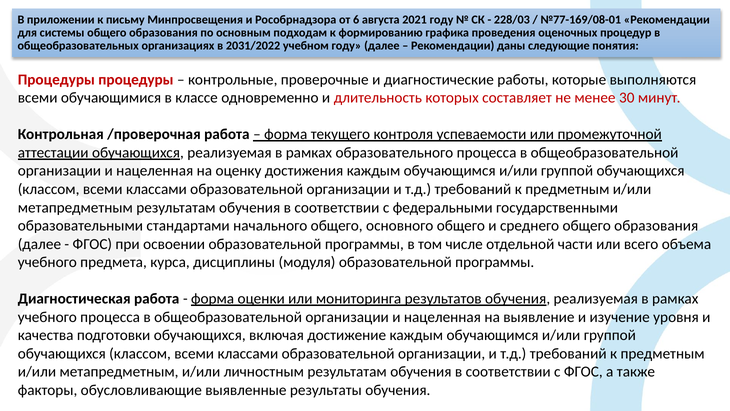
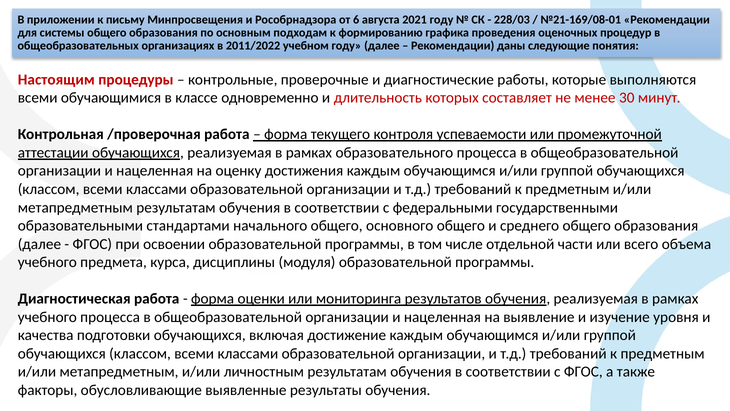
№77-169/08-01: №77-169/08-01 -> №21-169/08-01
2031/2022: 2031/2022 -> 2011/2022
Процедуры at (56, 79): Процедуры -> Настоящим
